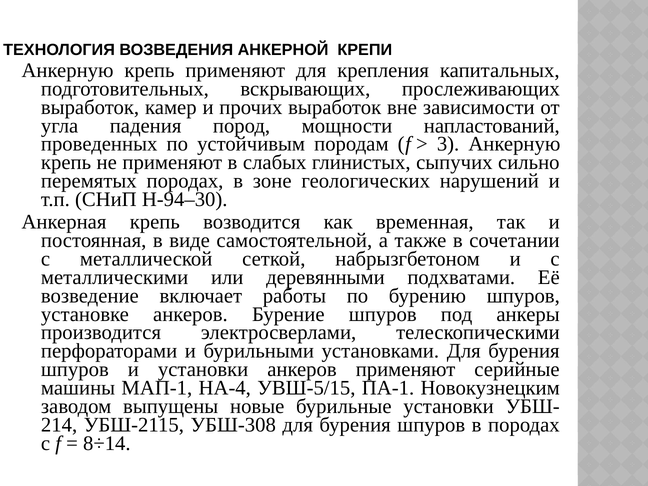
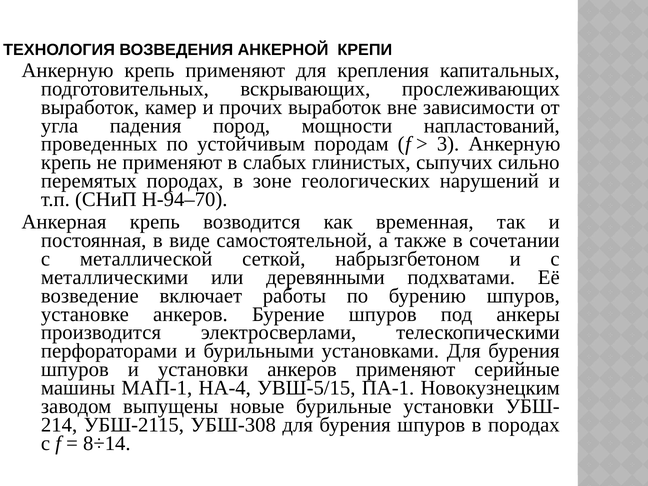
Н-94–30: Н-94–30 -> Н-94–70
